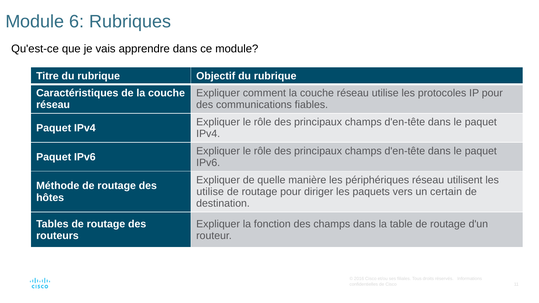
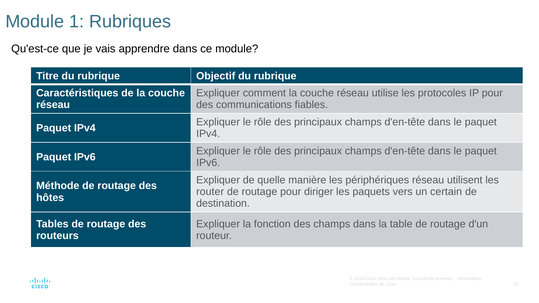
6: 6 -> 1
utilise at (210, 192): utilise -> router
